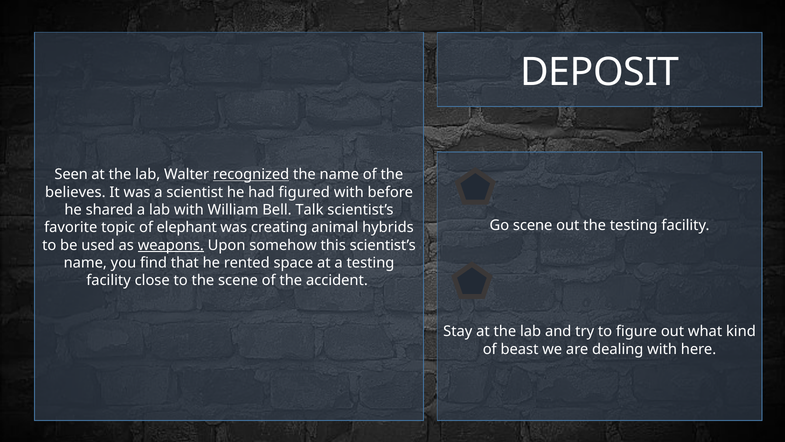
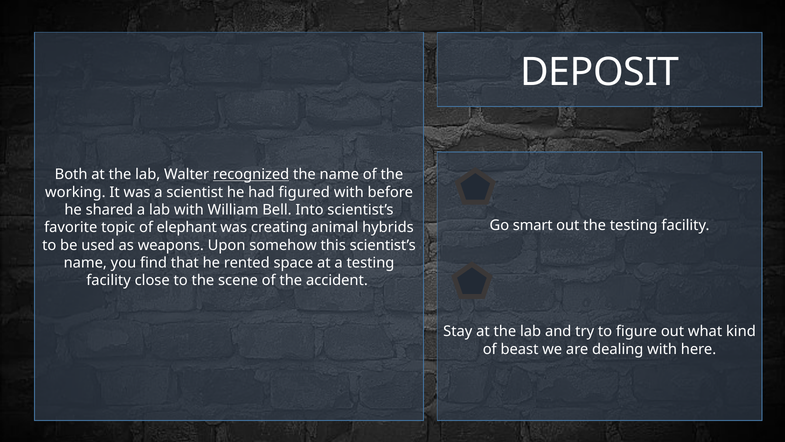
Seen: Seen -> Both
believes: believes -> working
Talk: Talk -> Into
Go scene: scene -> smart
weapons underline: present -> none
